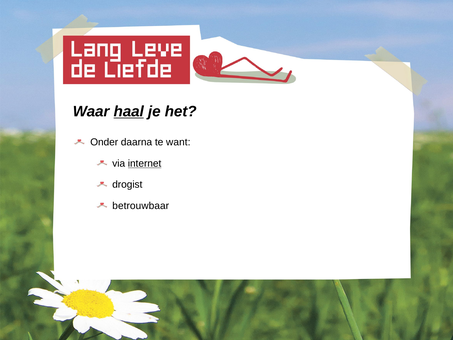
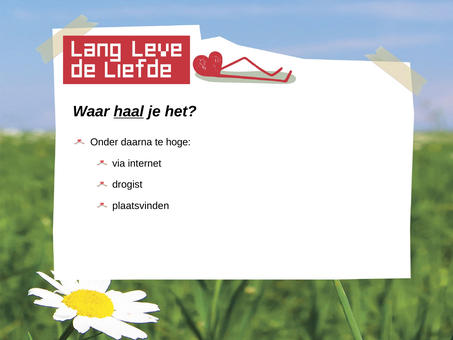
want: want -> hoge
internet underline: present -> none
betrouwbaar: betrouwbaar -> plaatsvinden
